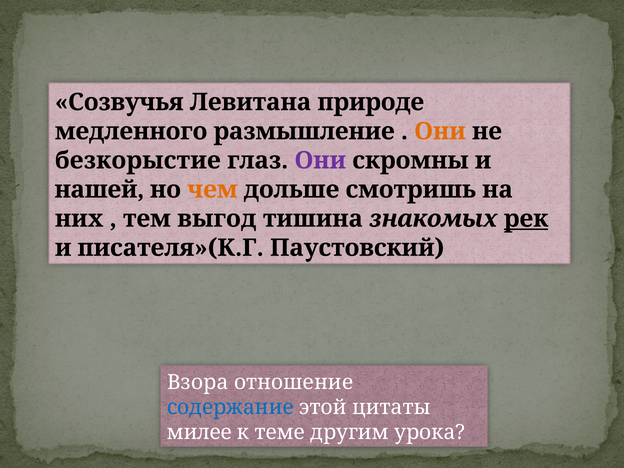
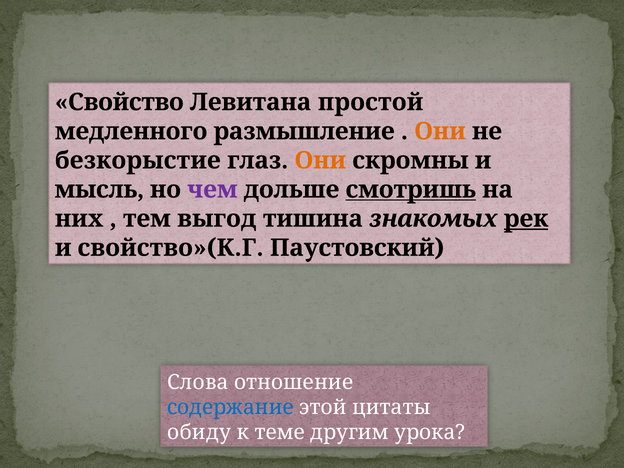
Созвучья: Созвучья -> Свойство
природе: природе -> простой
Они at (320, 160) colour: purple -> orange
нашей: нашей -> мысль
чем colour: orange -> purple
смотришь underline: none -> present
писателя»(К.Г: писателя»(К.Г -> свойство»(К.Г
Взора: Взора -> Слова
милее: милее -> обиду
